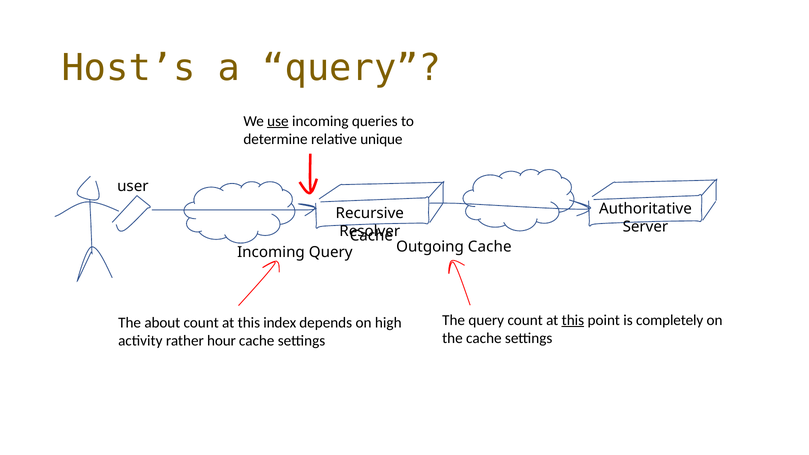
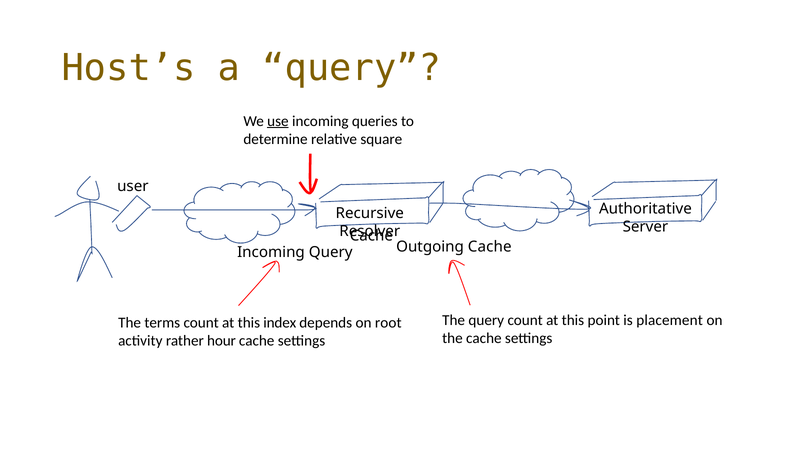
unique: unique -> square
this at (573, 320) underline: present -> none
completely: completely -> placement
about: about -> terms
high: high -> root
